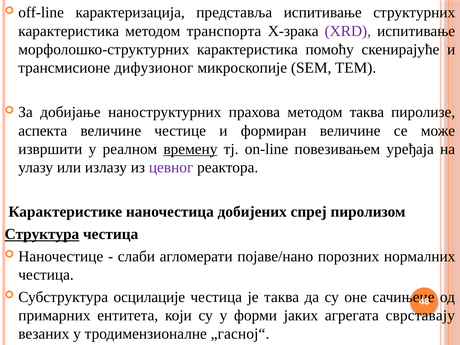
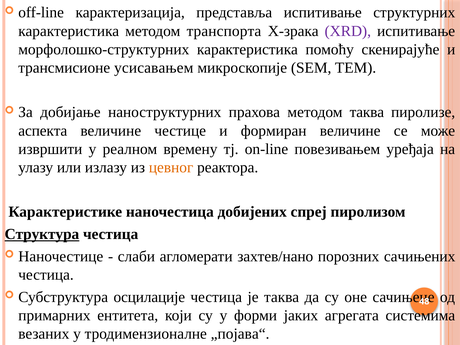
дифузионог: дифузионог -> усисавањем
времену underline: present -> none
цевног colour: purple -> orange
појаве/нано: појаве/нано -> захтев/нано
нормалних: нормалних -> сачињених
сврставају: сврставају -> системима
„гасној“: „гасној“ -> „појава“
